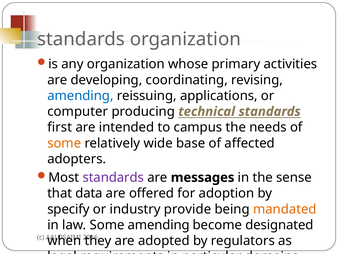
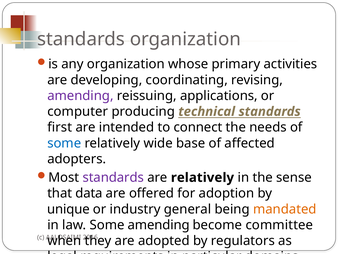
amending at (80, 96) colour: blue -> purple
campus: campus -> connect
some at (64, 143) colour: orange -> blue
are messages: messages -> relatively
specify: specify -> unique
provide: provide -> general
designated: designated -> committee
